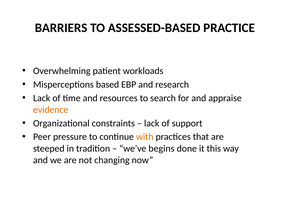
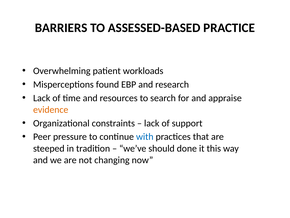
based: based -> found
with colour: orange -> blue
begins: begins -> should
